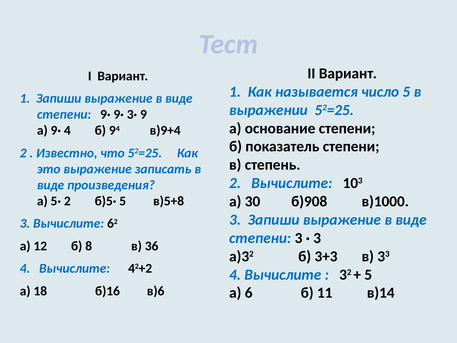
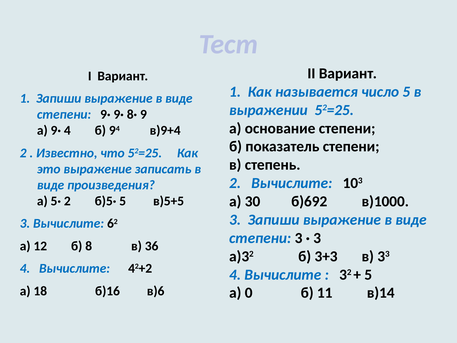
3·: 3· -> 8·
б)908: б)908 -> б)692
в)5+8: в)5+8 -> в)5+5
6: 6 -> 0
